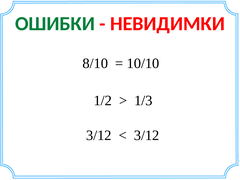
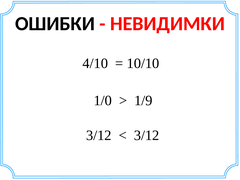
ОШИБКИ colour: green -> black
8/10: 8/10 -> 4/10
1/2: 1/2 -> 1/0
1/3: 1/3 -> 1/9
